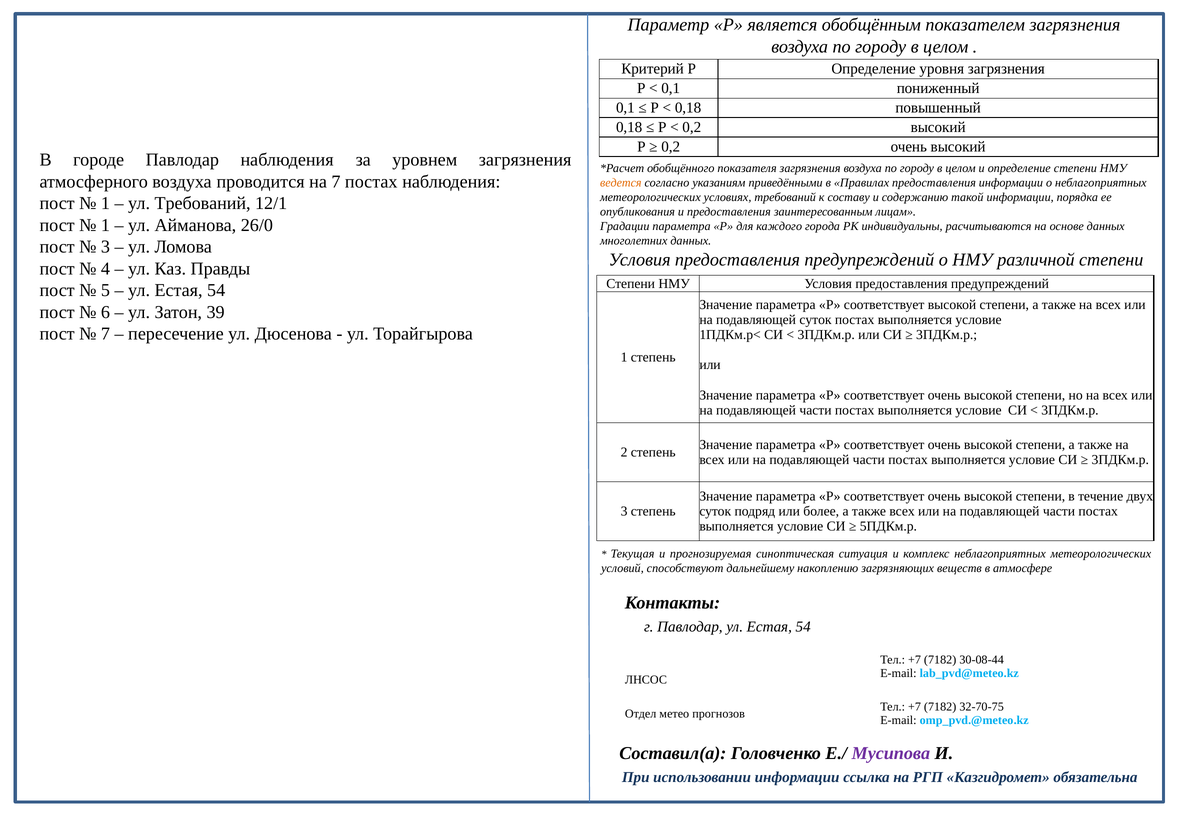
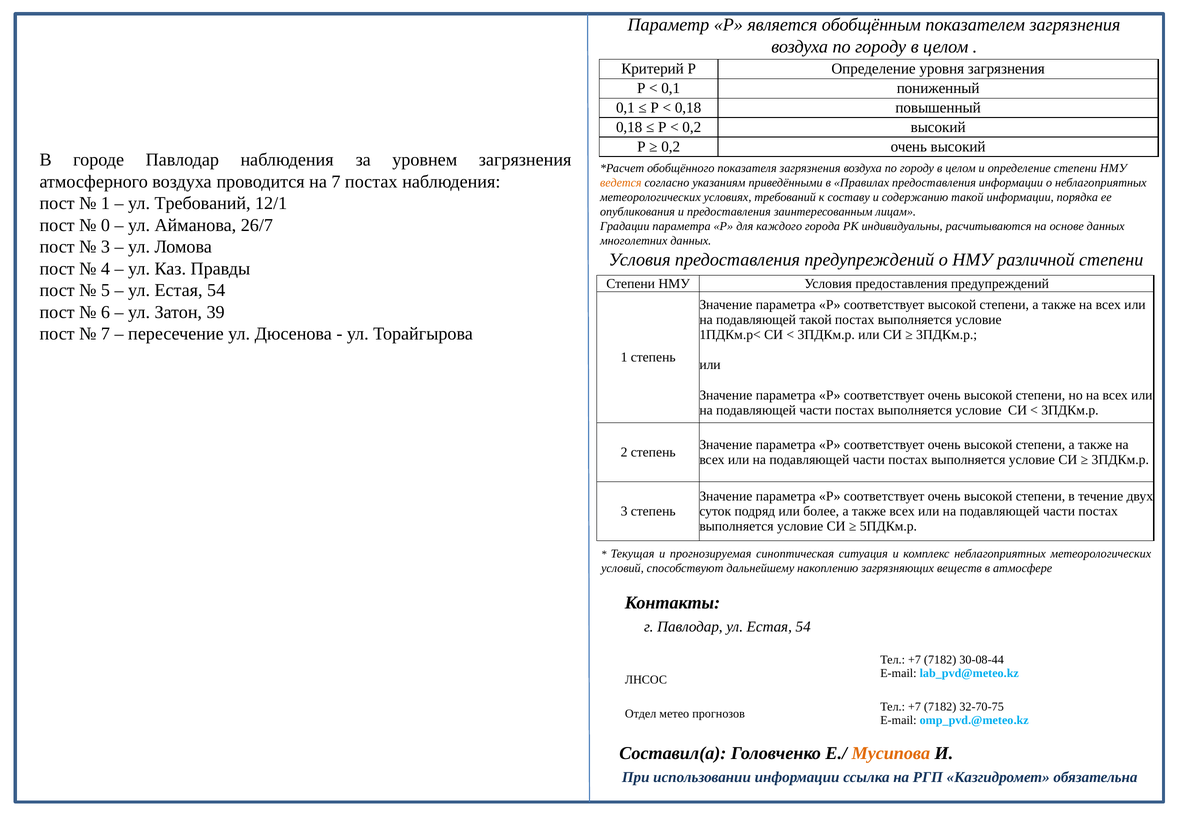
1 at (105, 225): 1 -> 0
26/0: 26/0 -> 26/7
подавляющей суток: суток -> такой
Мусипова colour: purple -> orange
